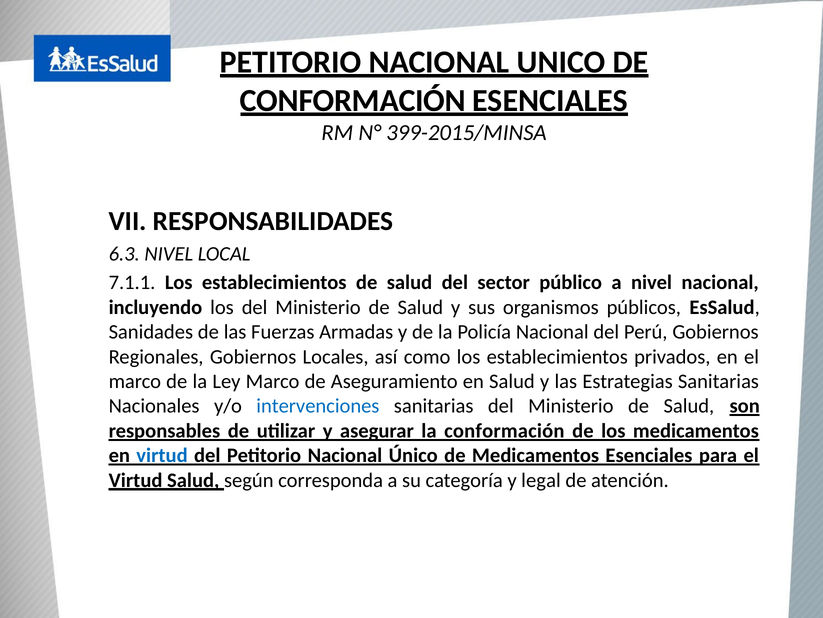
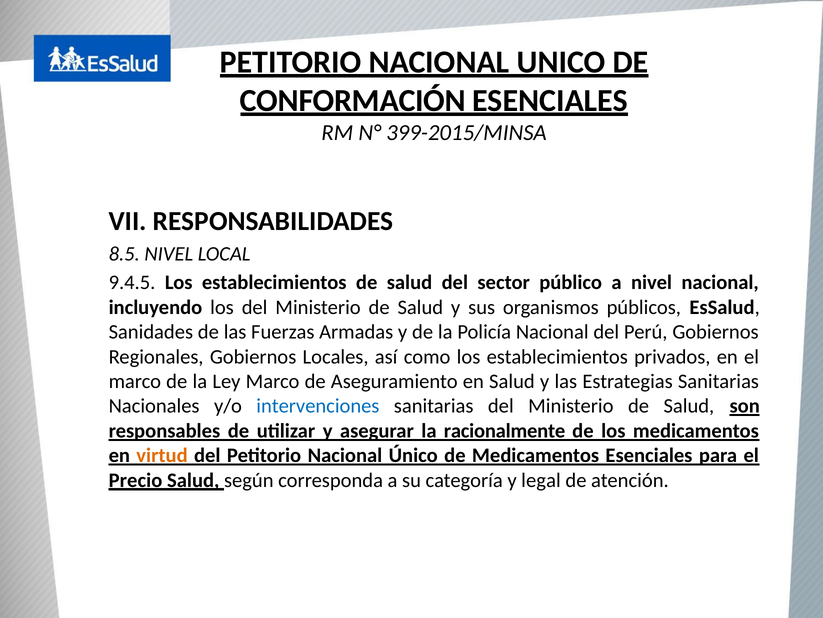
6.3: 6.3 -> 8.5
7.1.1: 7.1.1 -> 9.4.5
la conformación: conformación -> racionalmente
virtud at (162, 455) colour: blue -> orange
Virtud at (136, 480): Virtud -> Precio
